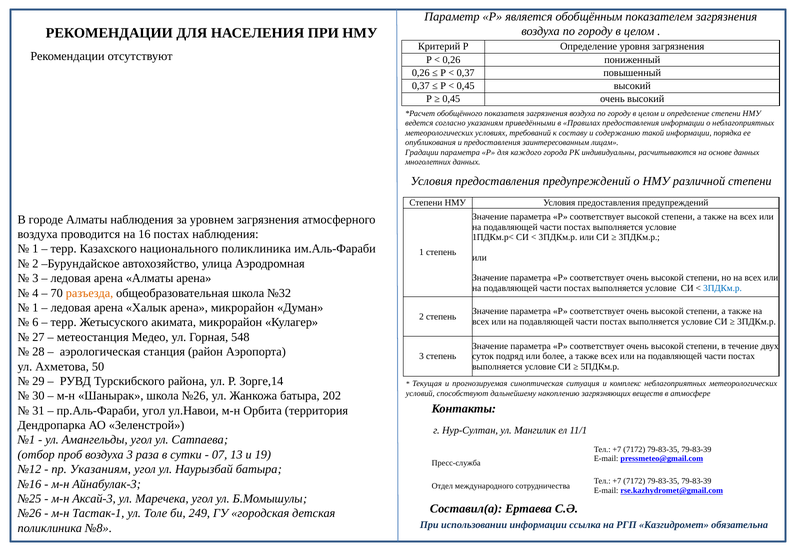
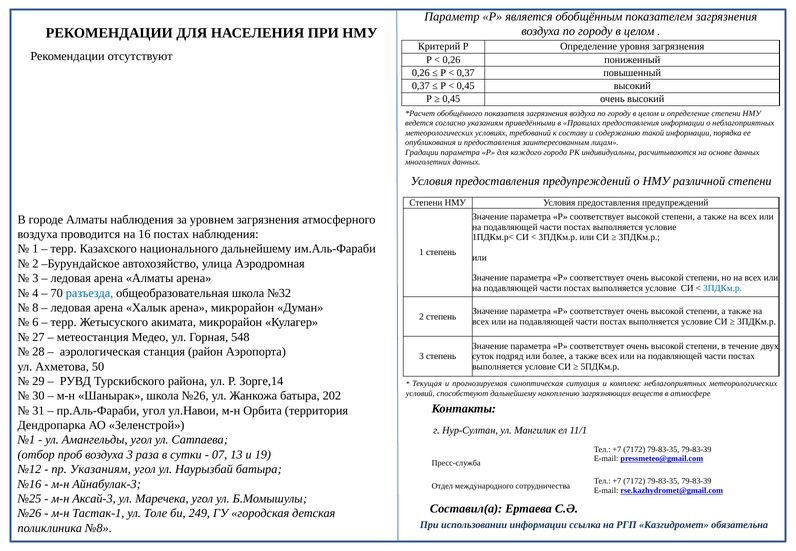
национального поликлиника: поликлиника -> дальнейшему
разъезда colour: orange -> blue
1 at (35, 308): 1 -> 8
